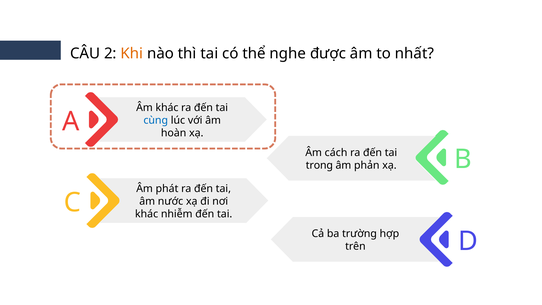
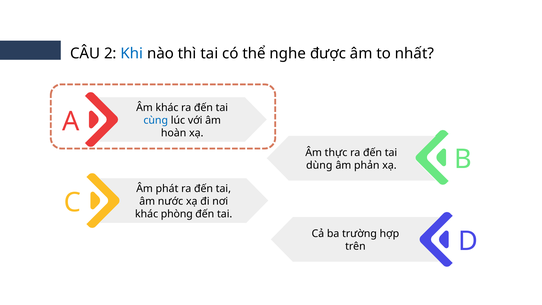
Khi colour: orange -> blue
cách: cách -> thực
trong: trong -> dùng
nhiễm: nhiễm -> phòng
